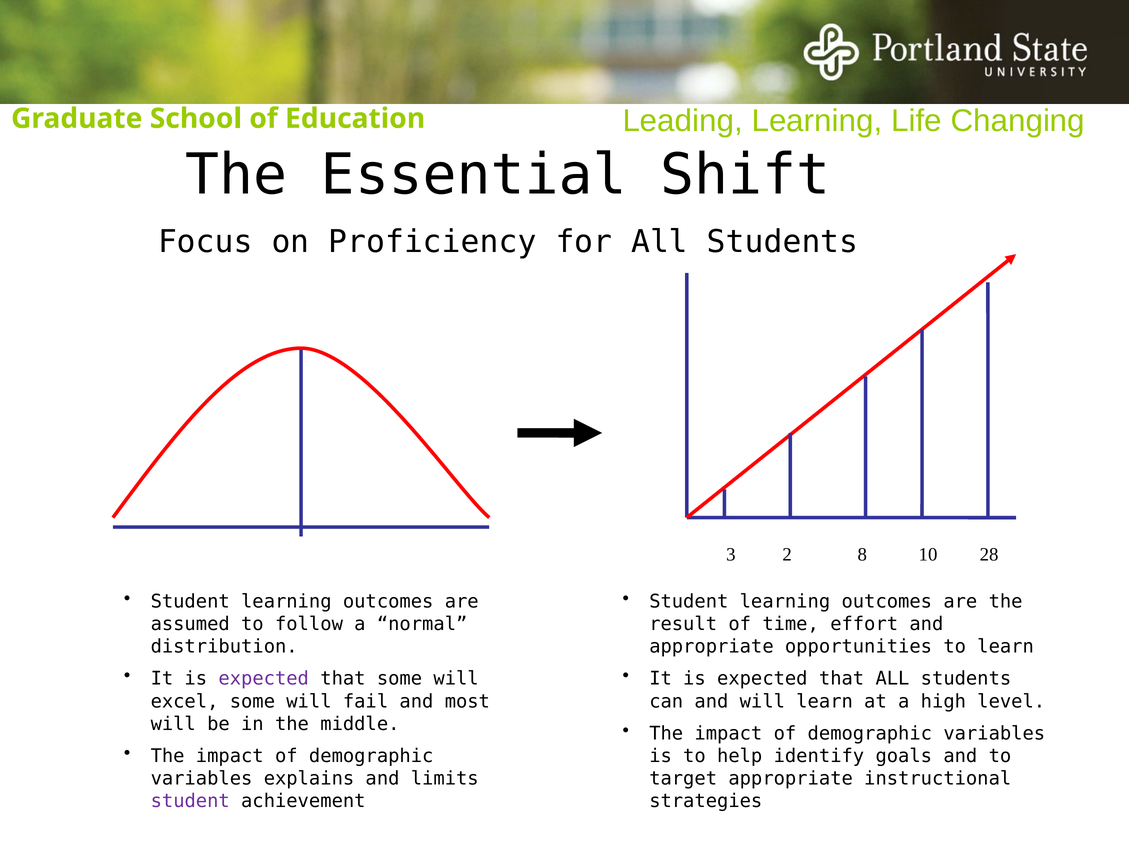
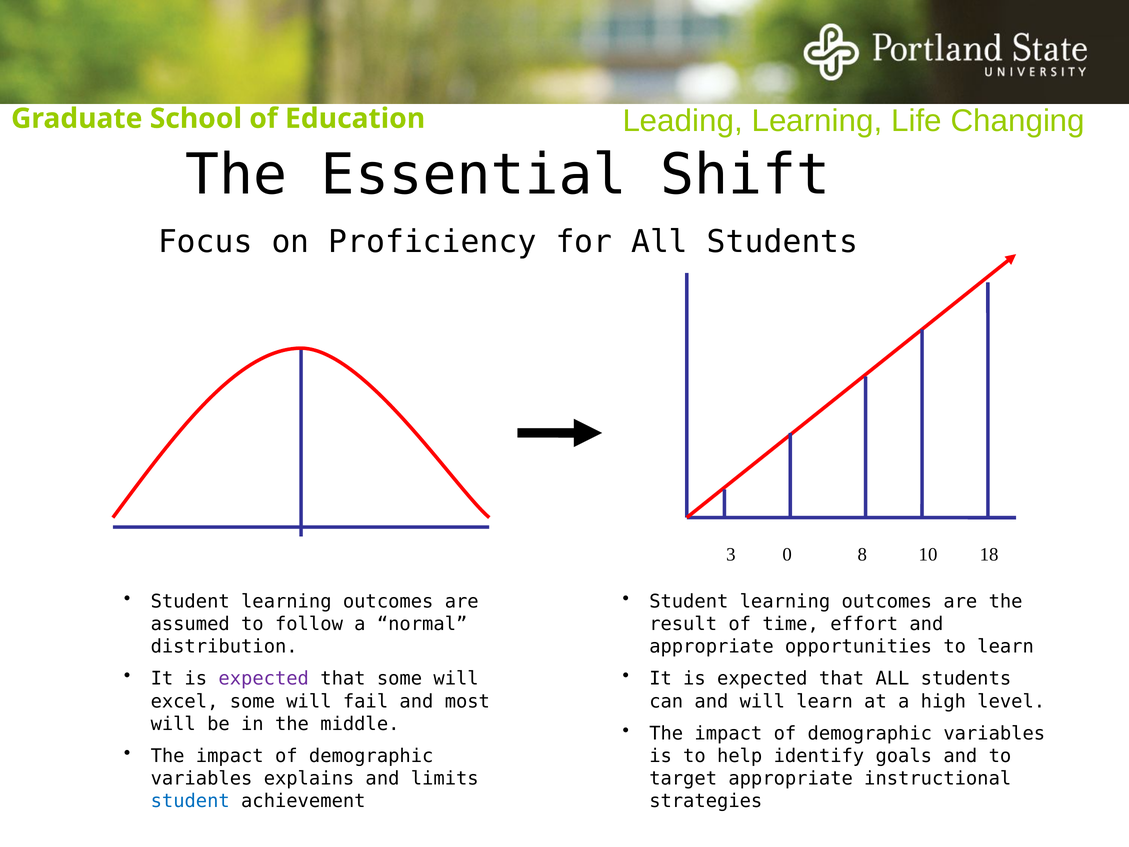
2: 2 -> 0
28: 28 -> 18
student at (190, 801) colour: purple -> blue
